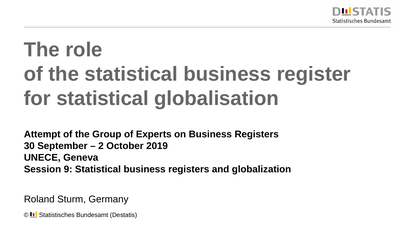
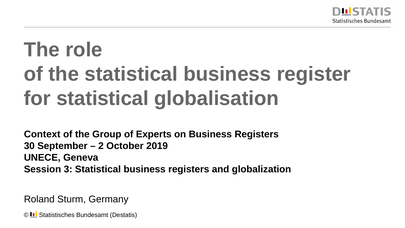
Attempt: Attempt -> Context
9: 9 -> 3
